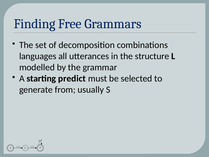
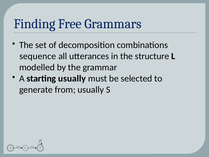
languages: languages -> sequence
starting predict: predict -> usually
